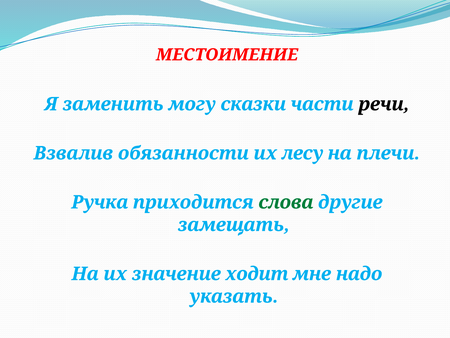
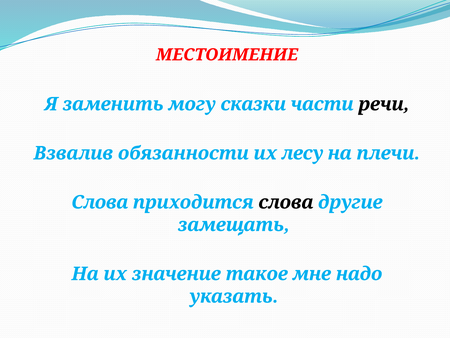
Ручка at (100, 202): Ручка -> Слова
слова at (286, 202) colour: green -> black
ходит: ходит -> такое
